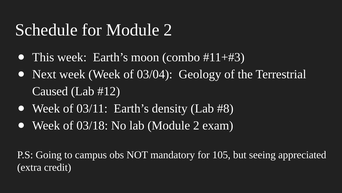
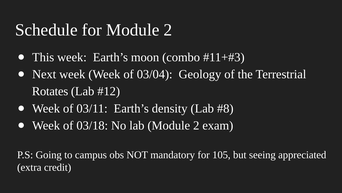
Caused: Caused -> Rotates
